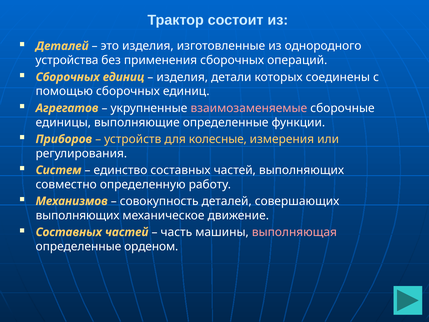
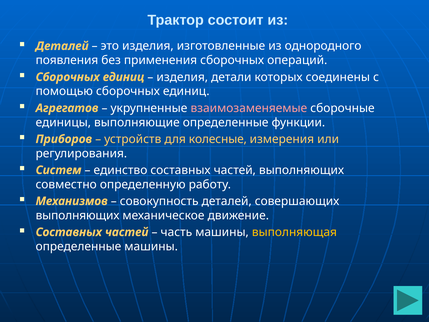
устройства: устройства -> появления
выполняющая colour: pink -> yellow
определенные орденом: орденом -> машины
